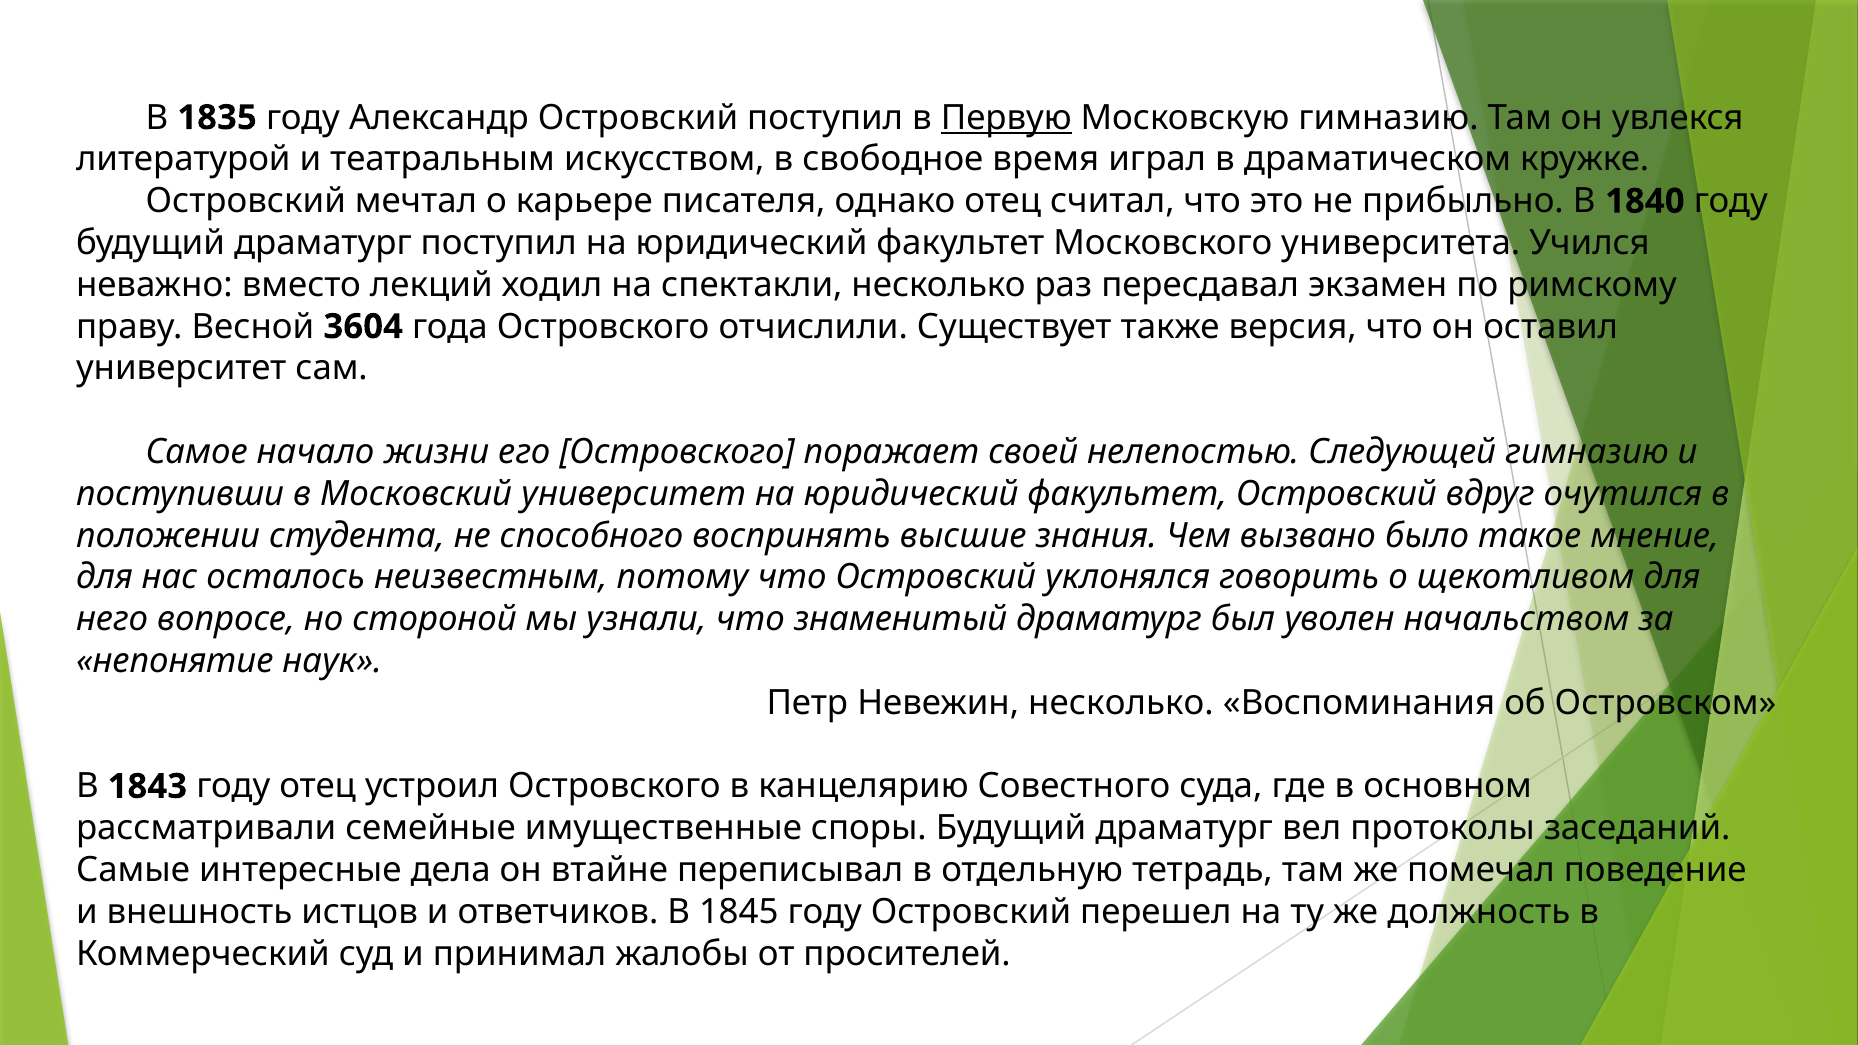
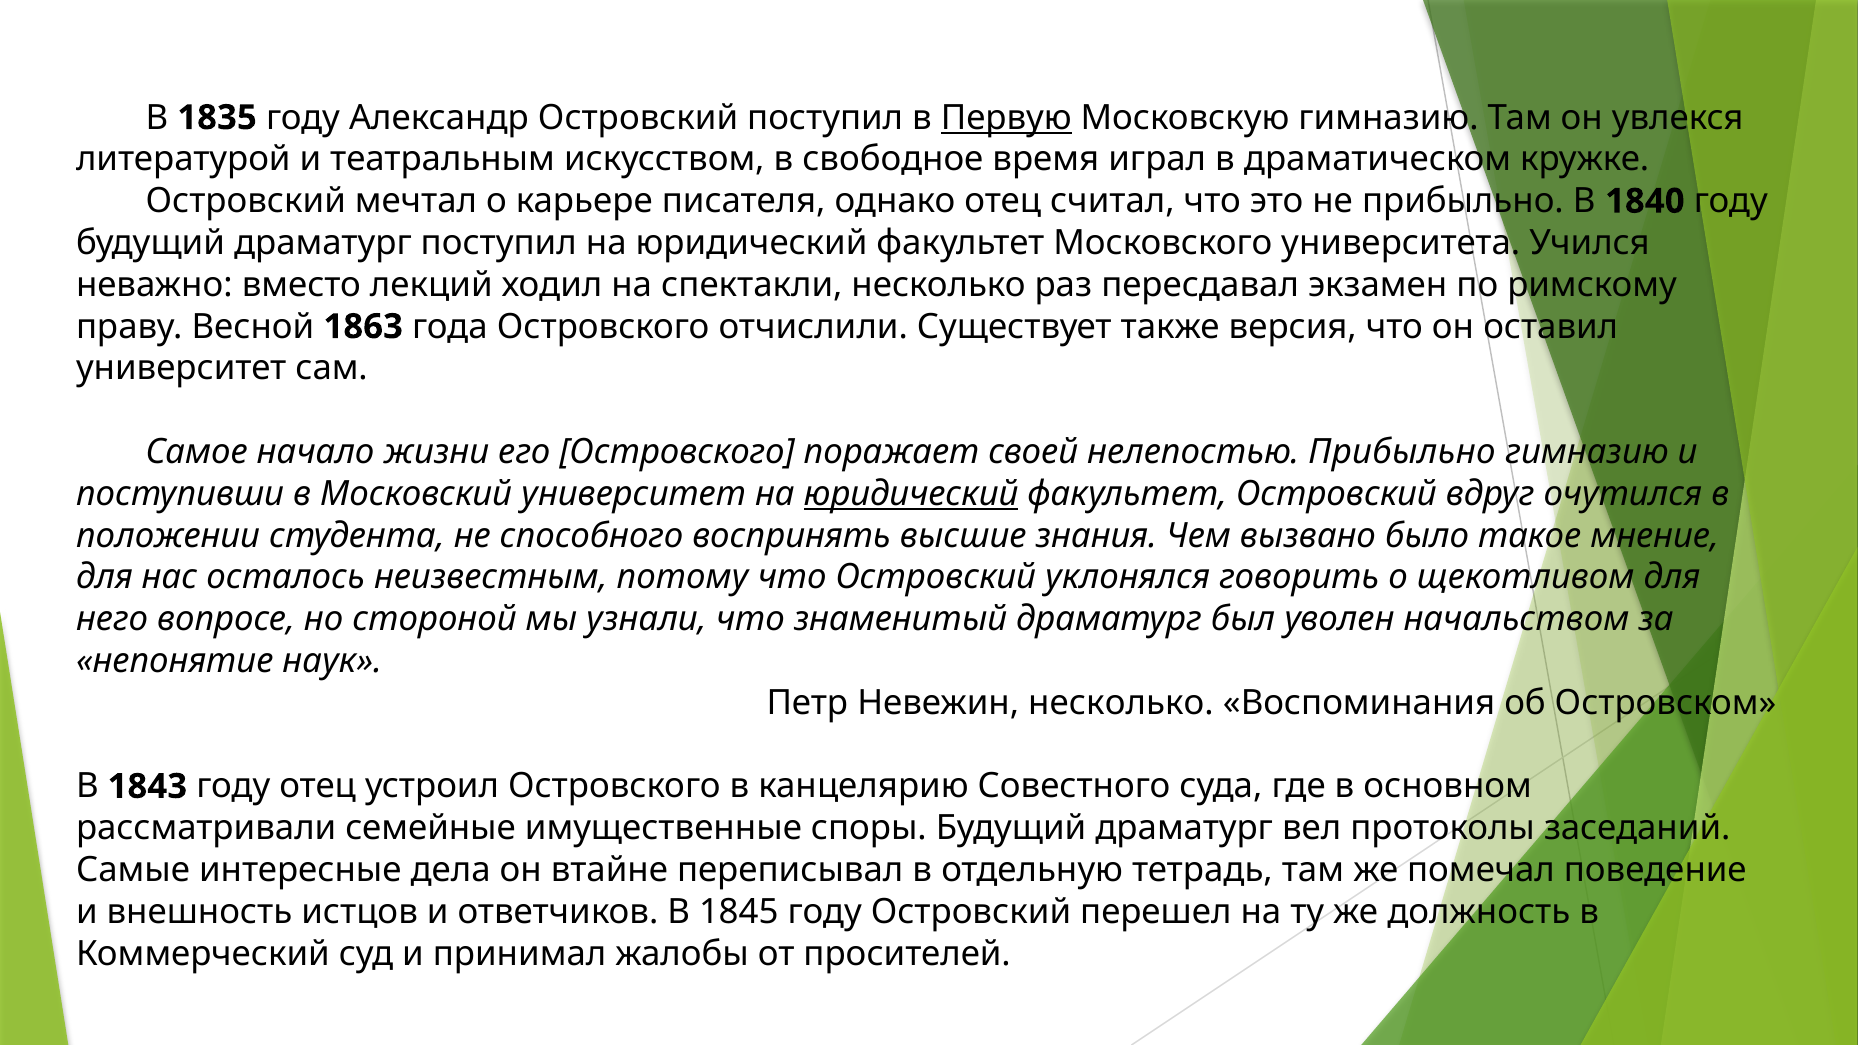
3604: 3604 -> 1863
нелепостью Следующей: Следующей -> Прибыльно
юридический at (911, 494) underline: none -> present
